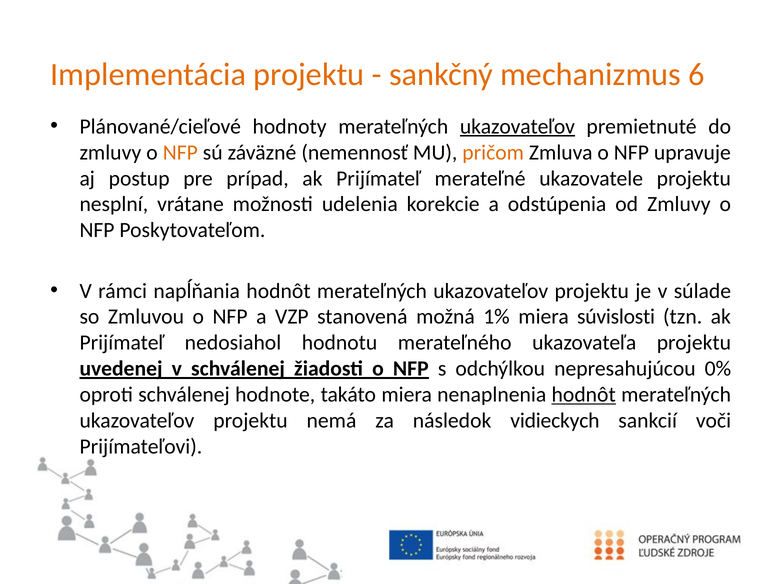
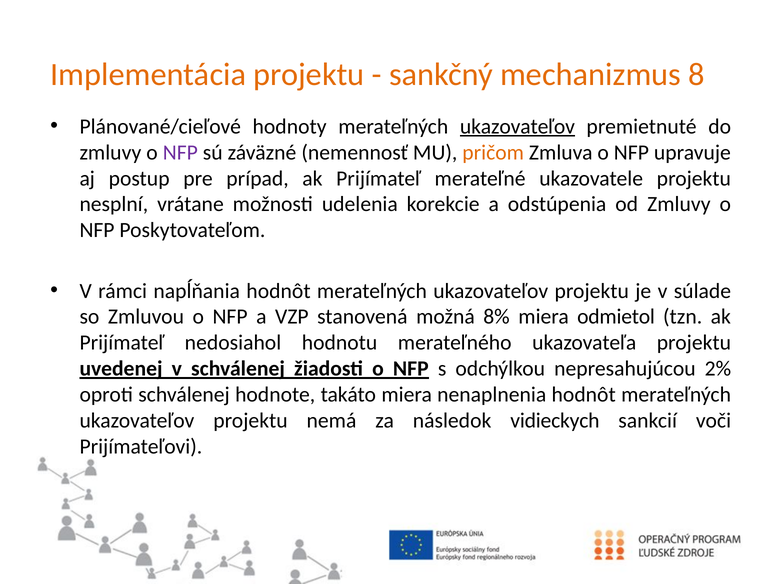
6: 6 -> 8
NFP at (180, 152) colour: orange -> purple
1%: 1% -> 8%
súvislosti: súvislosti -> odmietol
0%: 0% -> 2%
hodnôt at (584, 394) underline: present -> none
